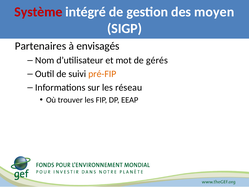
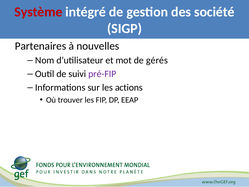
moyen: moyen -> société
envisagés: envisagés -> nouvelles
pré-FIP colour: orange -> purple
réseau: réseau -> actions
